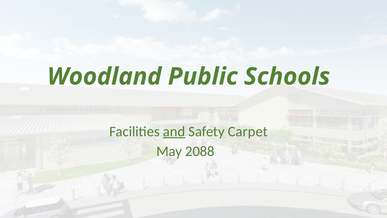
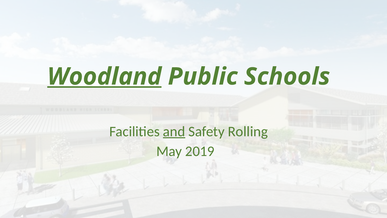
Woodland underline: none -> present
Carpet: Carpet -> Rolling
2088: 2088 -> 2019
